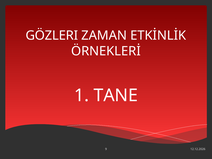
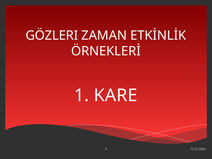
TANE: TANE -> KARE
